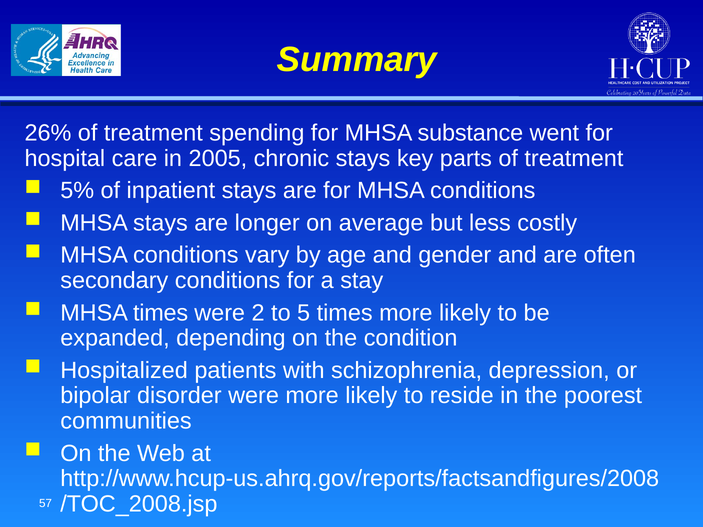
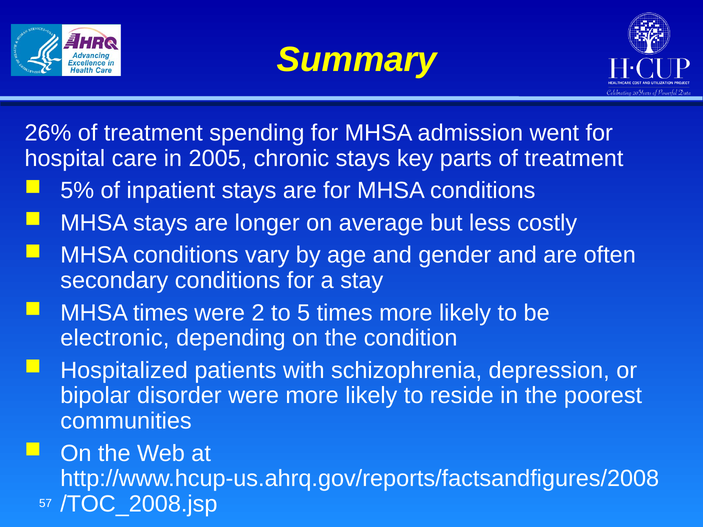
substance: substance -> admission
expanded: expanded -> electronic
